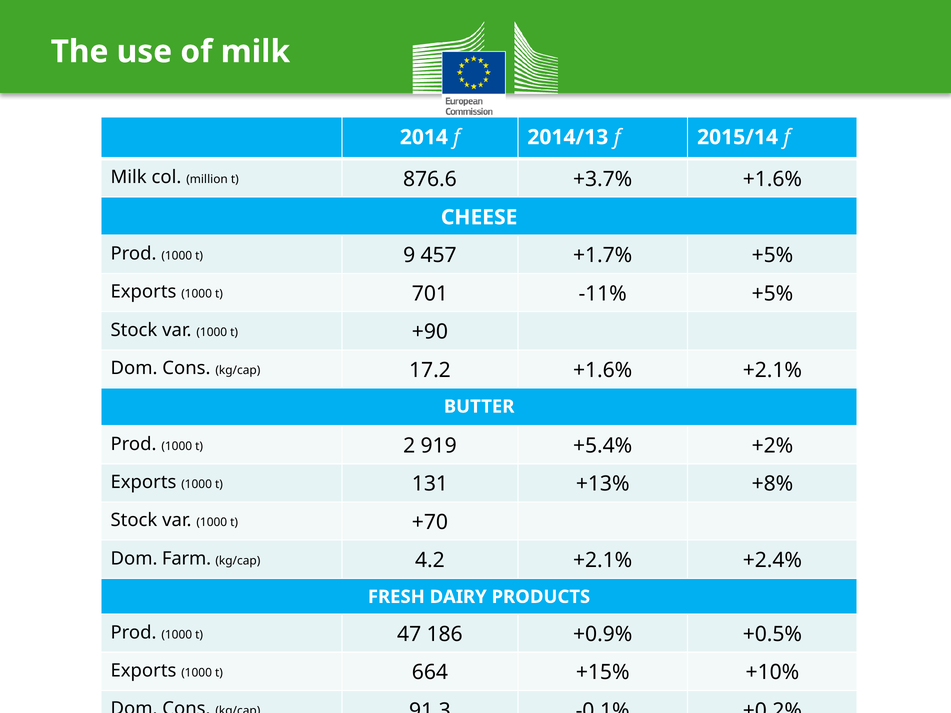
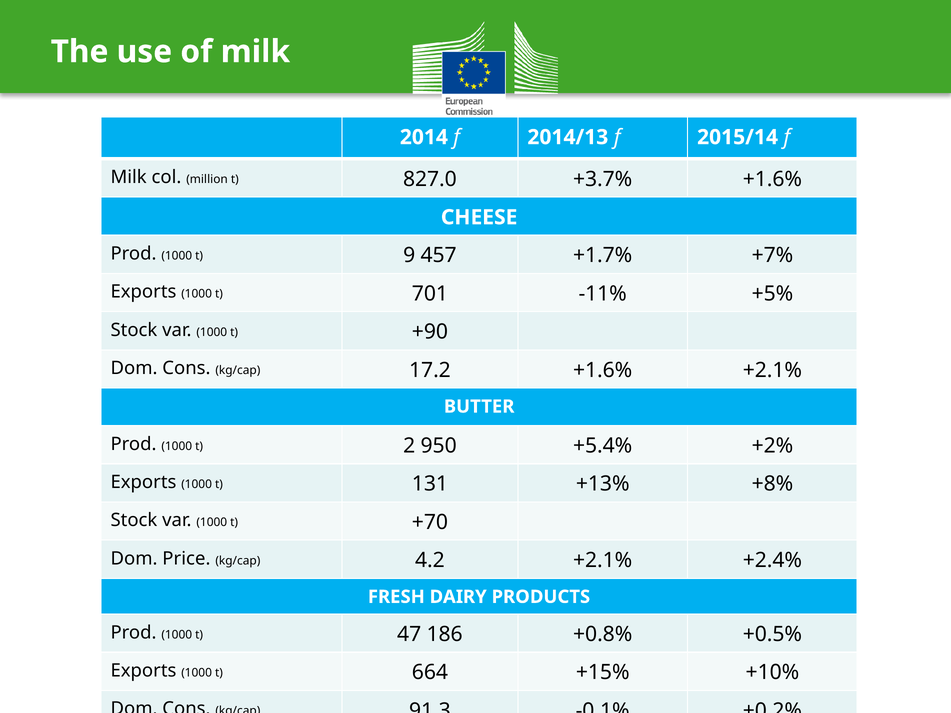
876.6: 876.6 -> 827.0
+1.7% +5%: +5% -> +7%
919: 919 -> 950
Farm: Farm -> Price
+0.9%: +0.9% -> +0.8%
